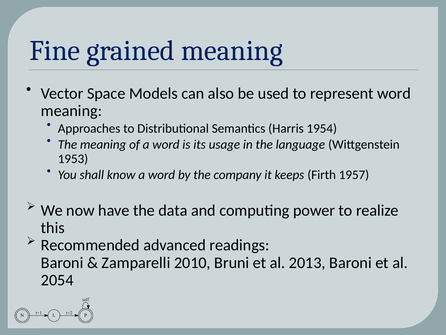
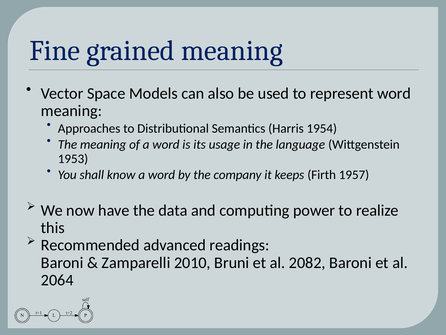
2013: 2013 -> 2082
2054: 2054 -> 2064
